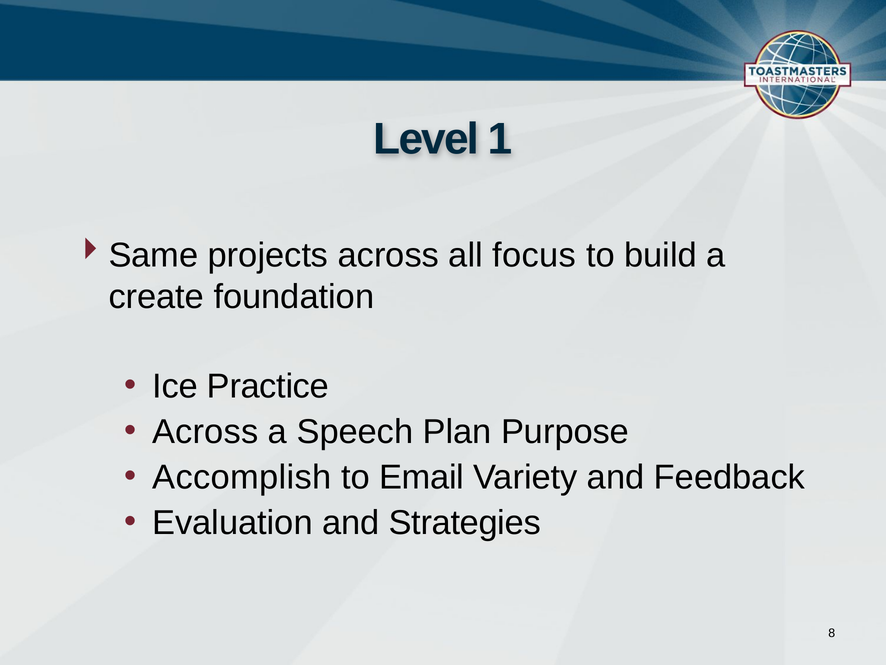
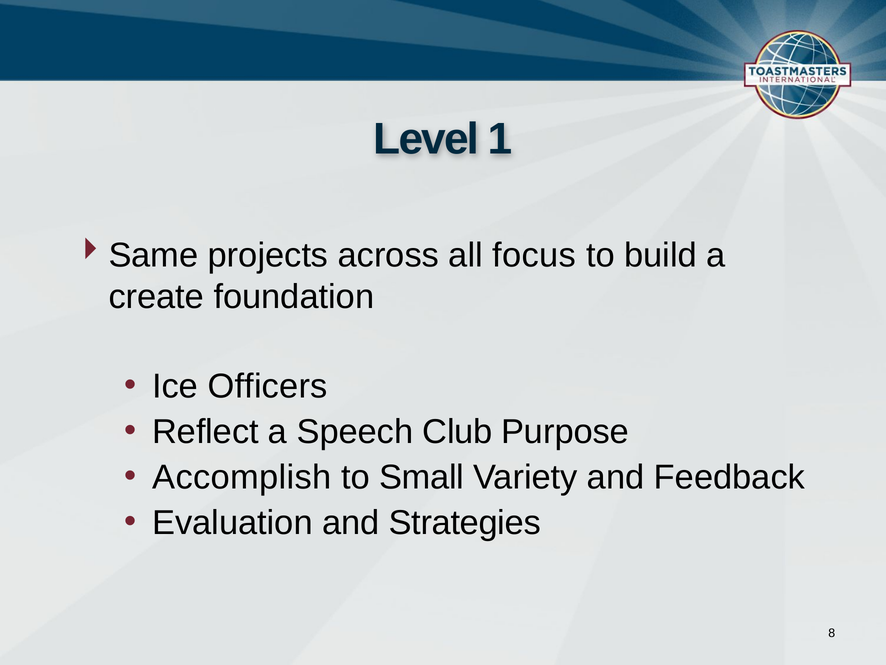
Practice: Practice -> Officers
Across at (205, 431): Across -> Reflect
Plan: Plan -> Club
Email: Email -> Small
